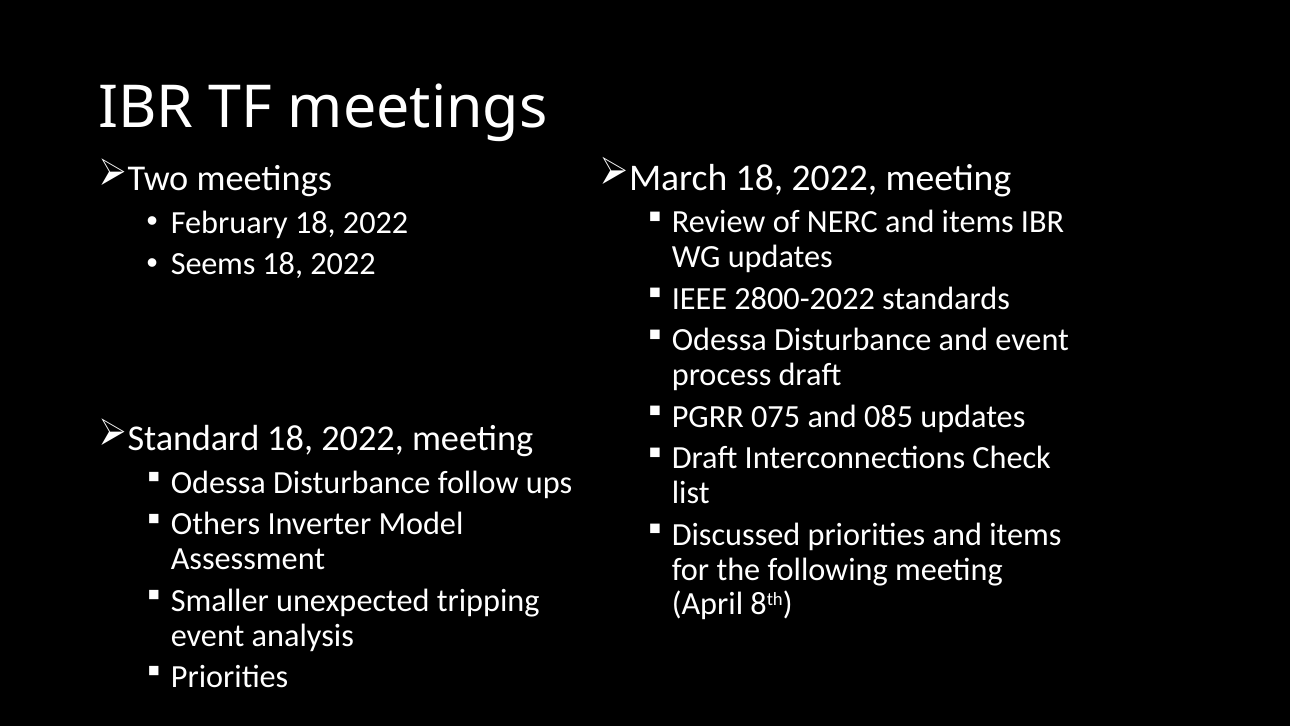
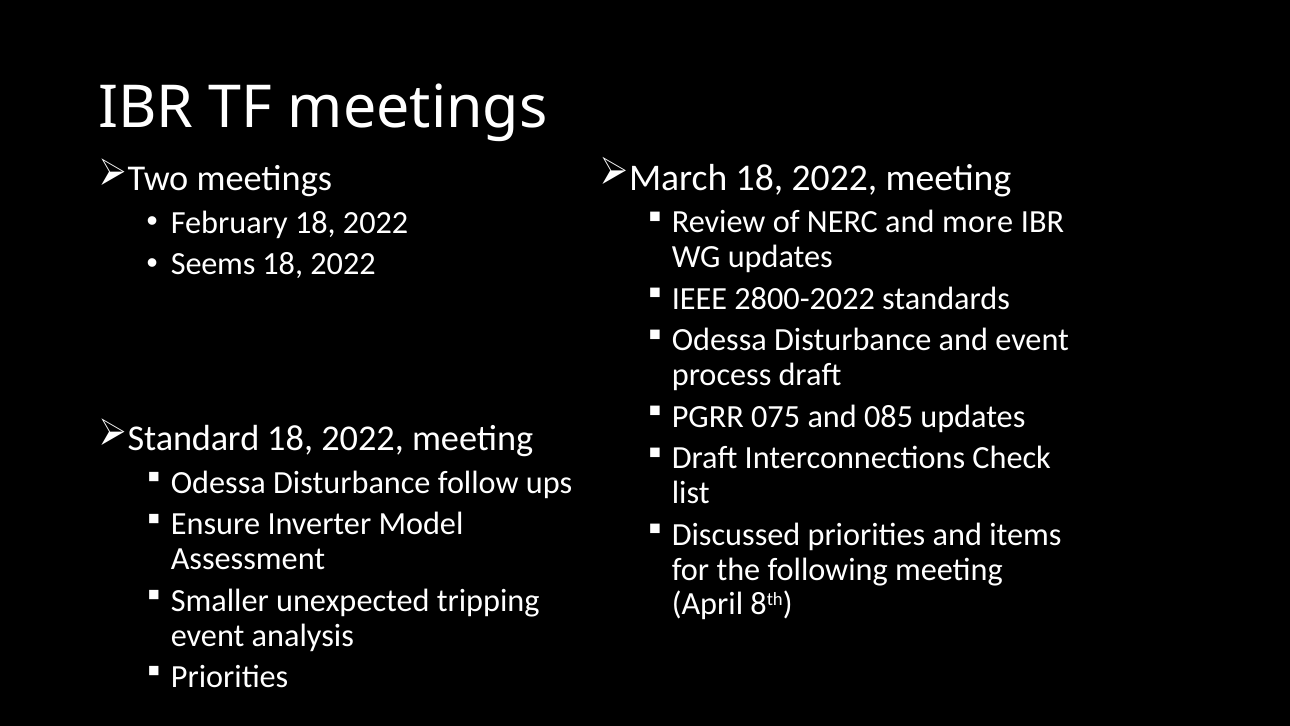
NERC and items: items -> more
Others: Others -> Ensure
